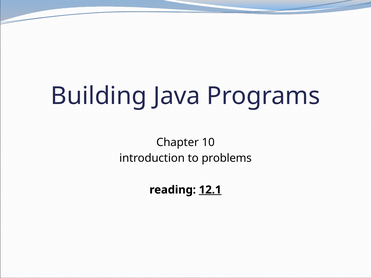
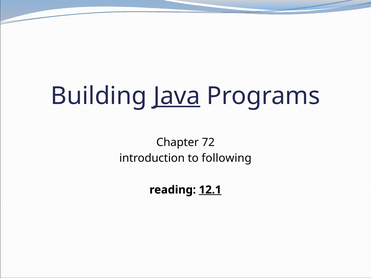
Java underline: none -> present
10: 10 -> 72
problems: problems -> following
